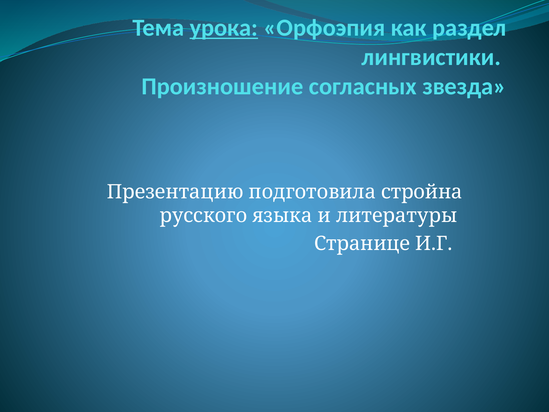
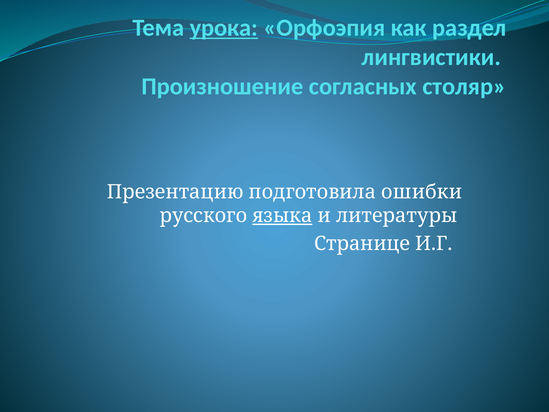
звезда: звезда -> столяр
стройна: стройна -> ошибки
языка underline: none -> present
